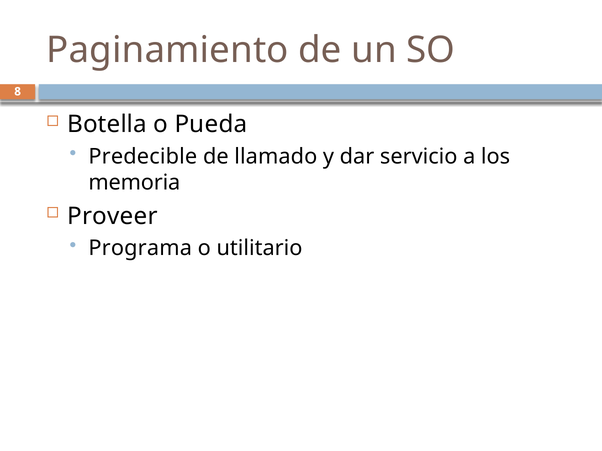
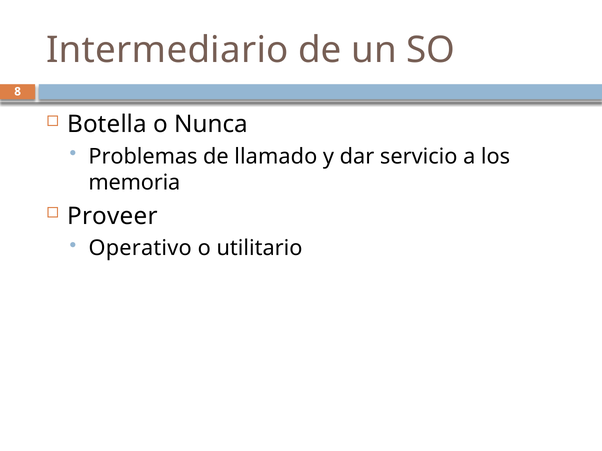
Paginamiento: Paginamiento -> Intermediario
Pueda: Pueda -> Nunca
Predecible: Predecible -> Problemas
Programa: Programa -> Operativo
